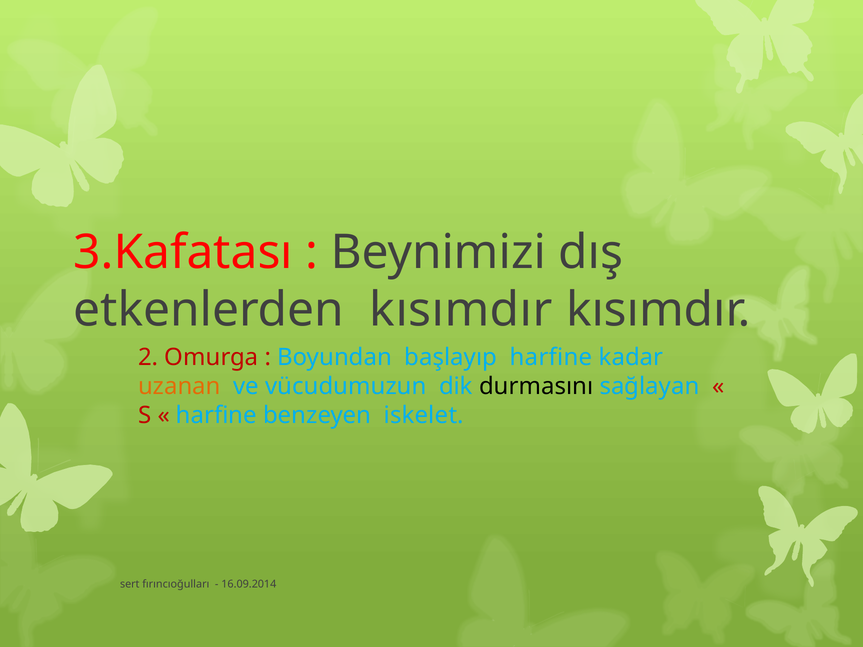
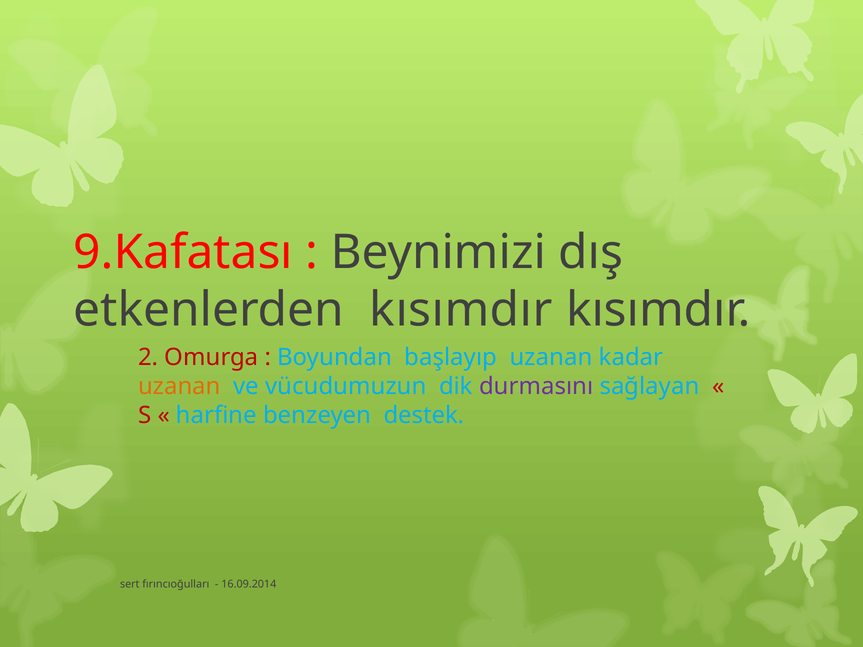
3.Kafatası: 3.Kafatası -> 9.Kafatası
başlayıp harfine: harfine -> uzanan
durmasını colour: black -> purple
iskelet: iskelet -> destek
